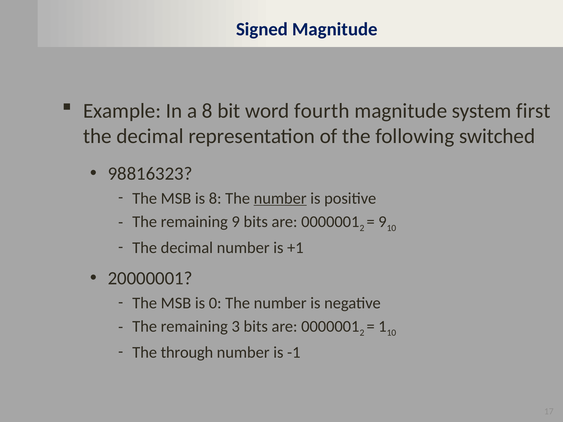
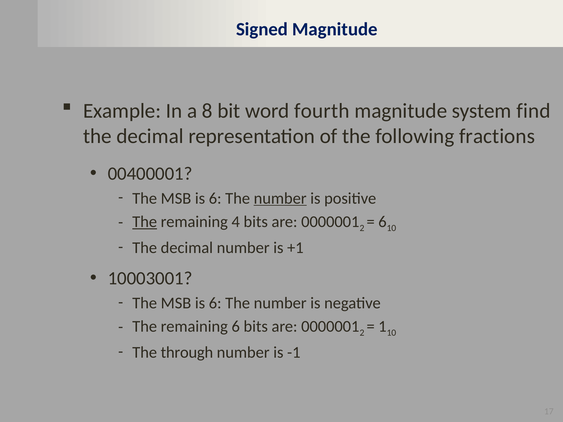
first: first -> find
switched: switched -> fractions
98816323: 98816323 -> 00400001
8 at (215, 198): 8 -> 6
The at (145, 222) underline: none -> present
remaining 9: 9 -> 4
9 at (382, 222): 9 -> 6
20000001: 20000001 -> 10003001
0 at (215, 303): 0 -> 6
remaining 3: 3 -> 6
